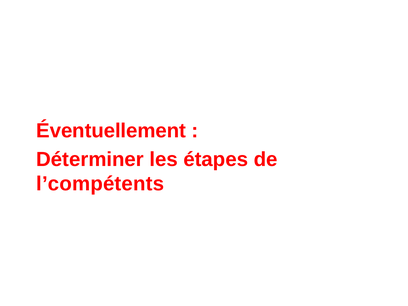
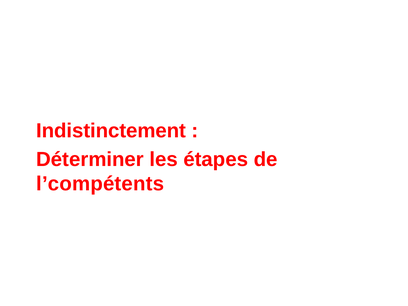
Éventuellement: Éventuellement -> Indistinctement
